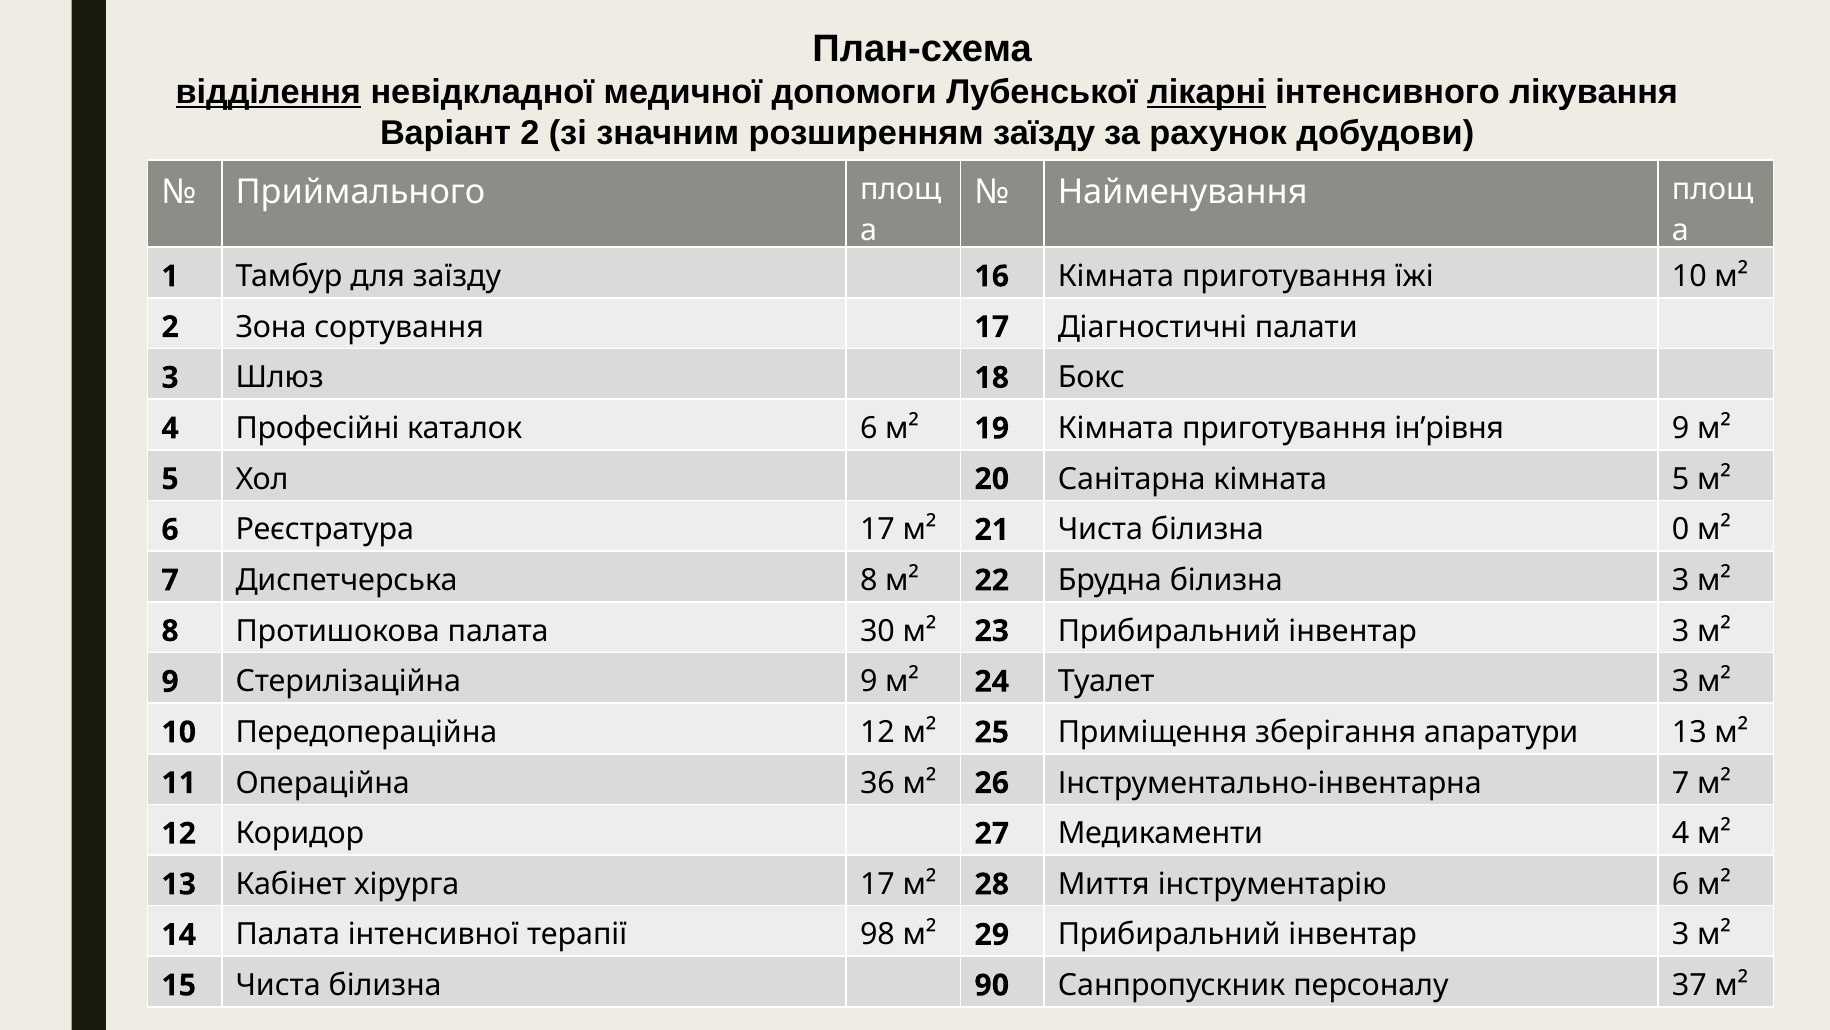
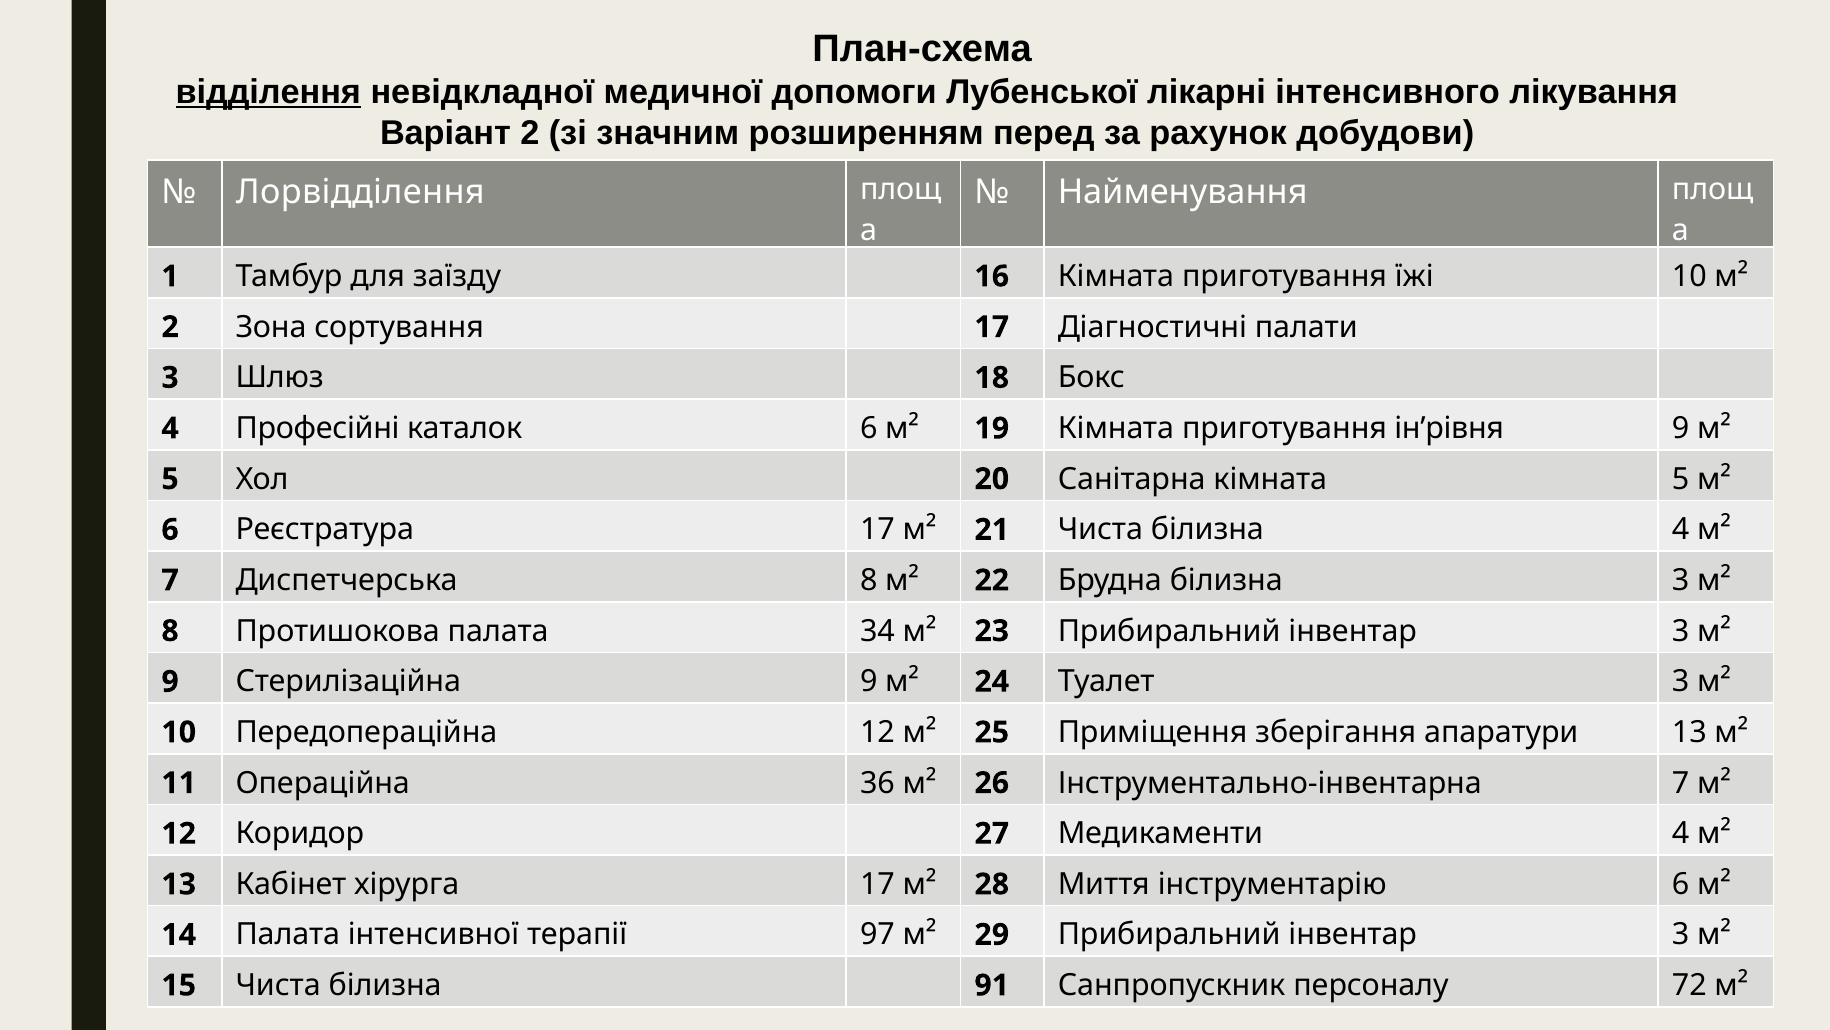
лікарні underline: present -> none
розширенням заїзду: заїзду -> перед
Приймального: Приймального -> Лорвідділення
білизна 0: 0 -> 4
30: 30 -> 34
98: 98 -> 97
90: 90 -> 91
37: 37 -> 72
